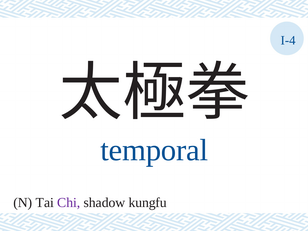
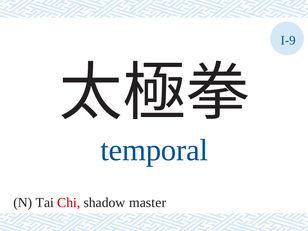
I-4: I-4 -> I-9
Chi colour: purple -> red
kungfu: kungfu -> master
